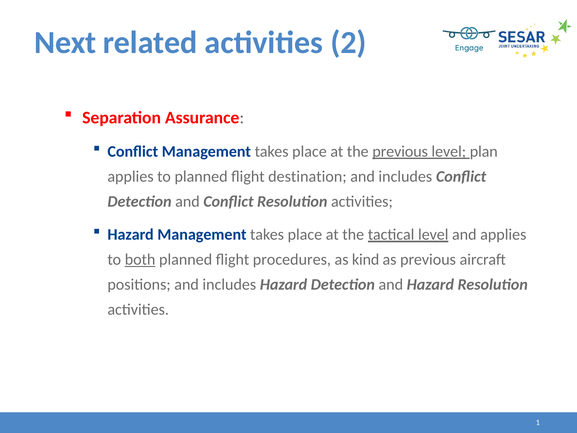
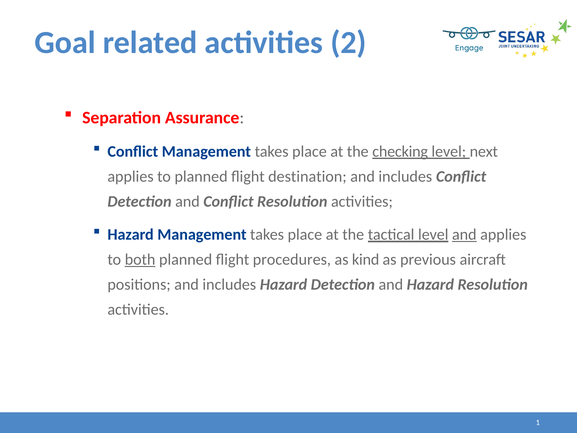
Next: Next -> Goal
the previous: previous -> checking
plan: plan -> next
and at (464, 234) underline: none -> present
